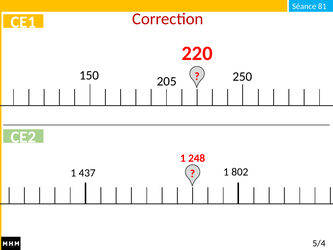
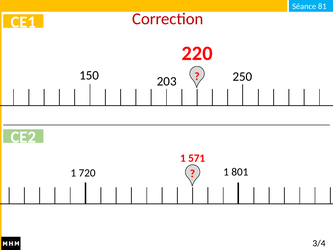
205: 205 -> 203
248: 248 -> 571
437: 437 -> 720
802: 802 -> 801
5/4: 5/4 -> 3/4
